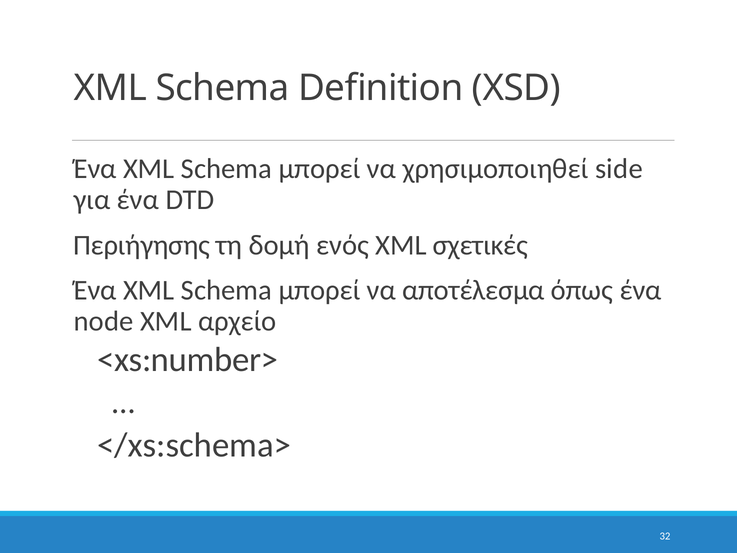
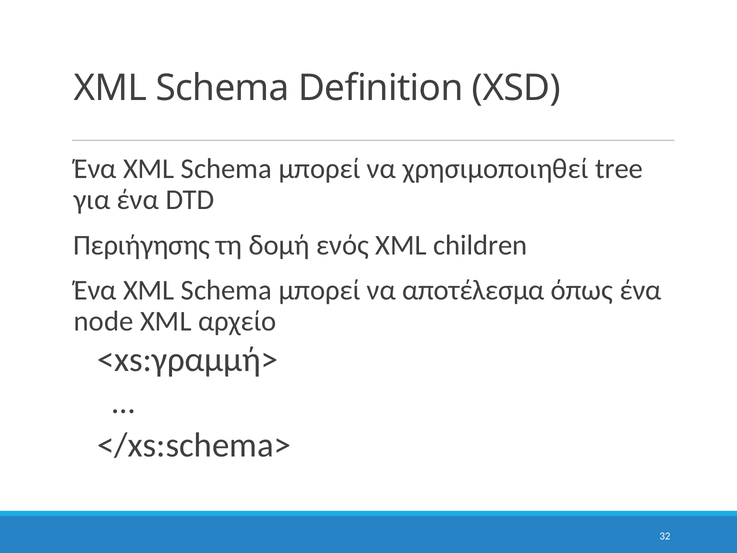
side: side -> tree
σχετικές: σχετικές -> children
<xs:number>: <xs:number> -> <xs:γραμμή>
